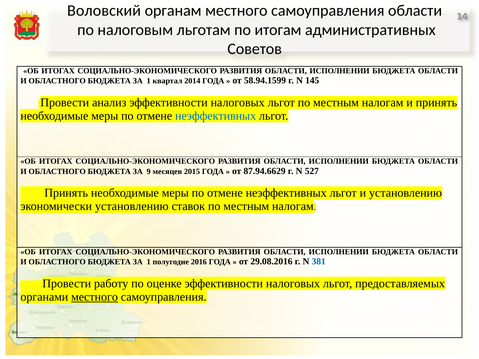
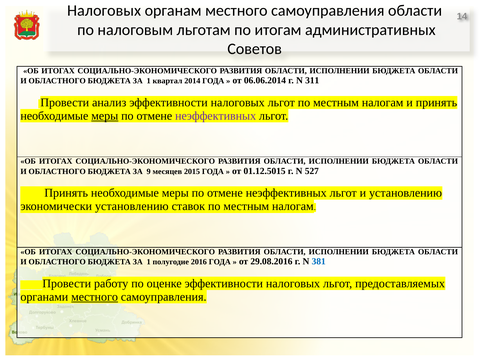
Воловский at (104, 11): Воловский -> Налоговых
58.94.1599: 58.94.1599 -> 06.06.2014
145: 145 -> 311
меры at (105, 116) underline: none -> present
неэффективных at (216, 116) colour: blue -> purple
87.94.6629: 87.94.6629 -> 01.12.5015
